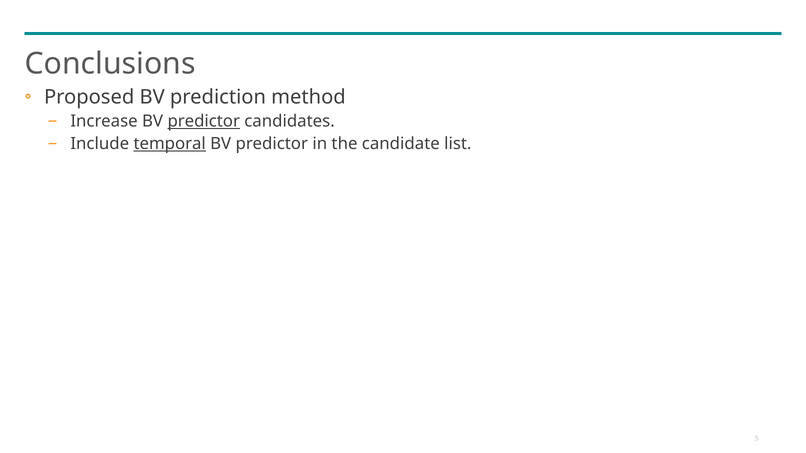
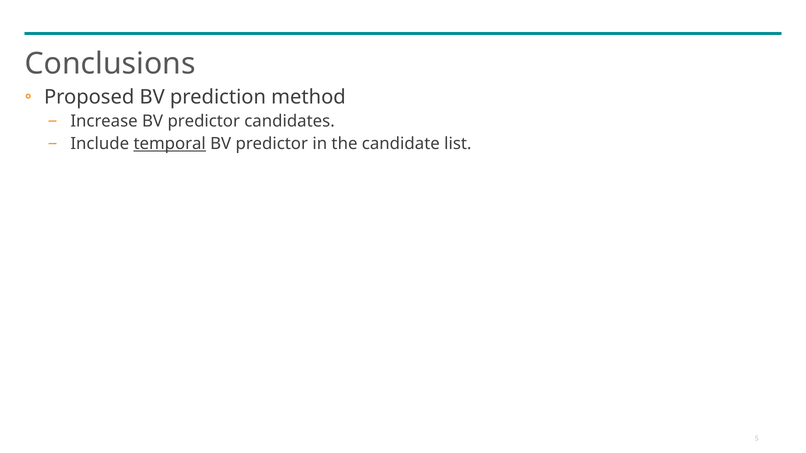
predictor at (204, 121) underline: present -> none
